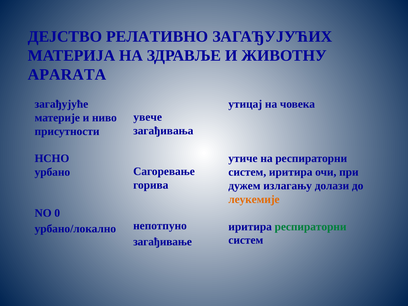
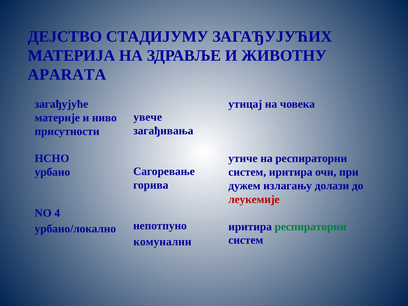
РЕЛАТИВНО: РЕЛАТИВНО -> СТАДИЈУМУ
леукемије colour: orange -> red
0: 0 -> 4
загађивање: загађивање -> комунални
